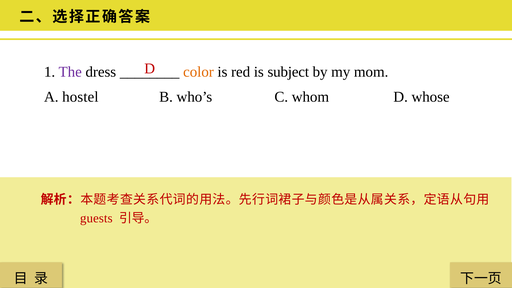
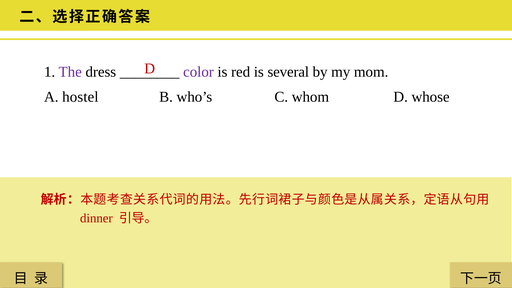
color colour: orange -> purple
subject: subject -> several
guests: guests -> dinner
